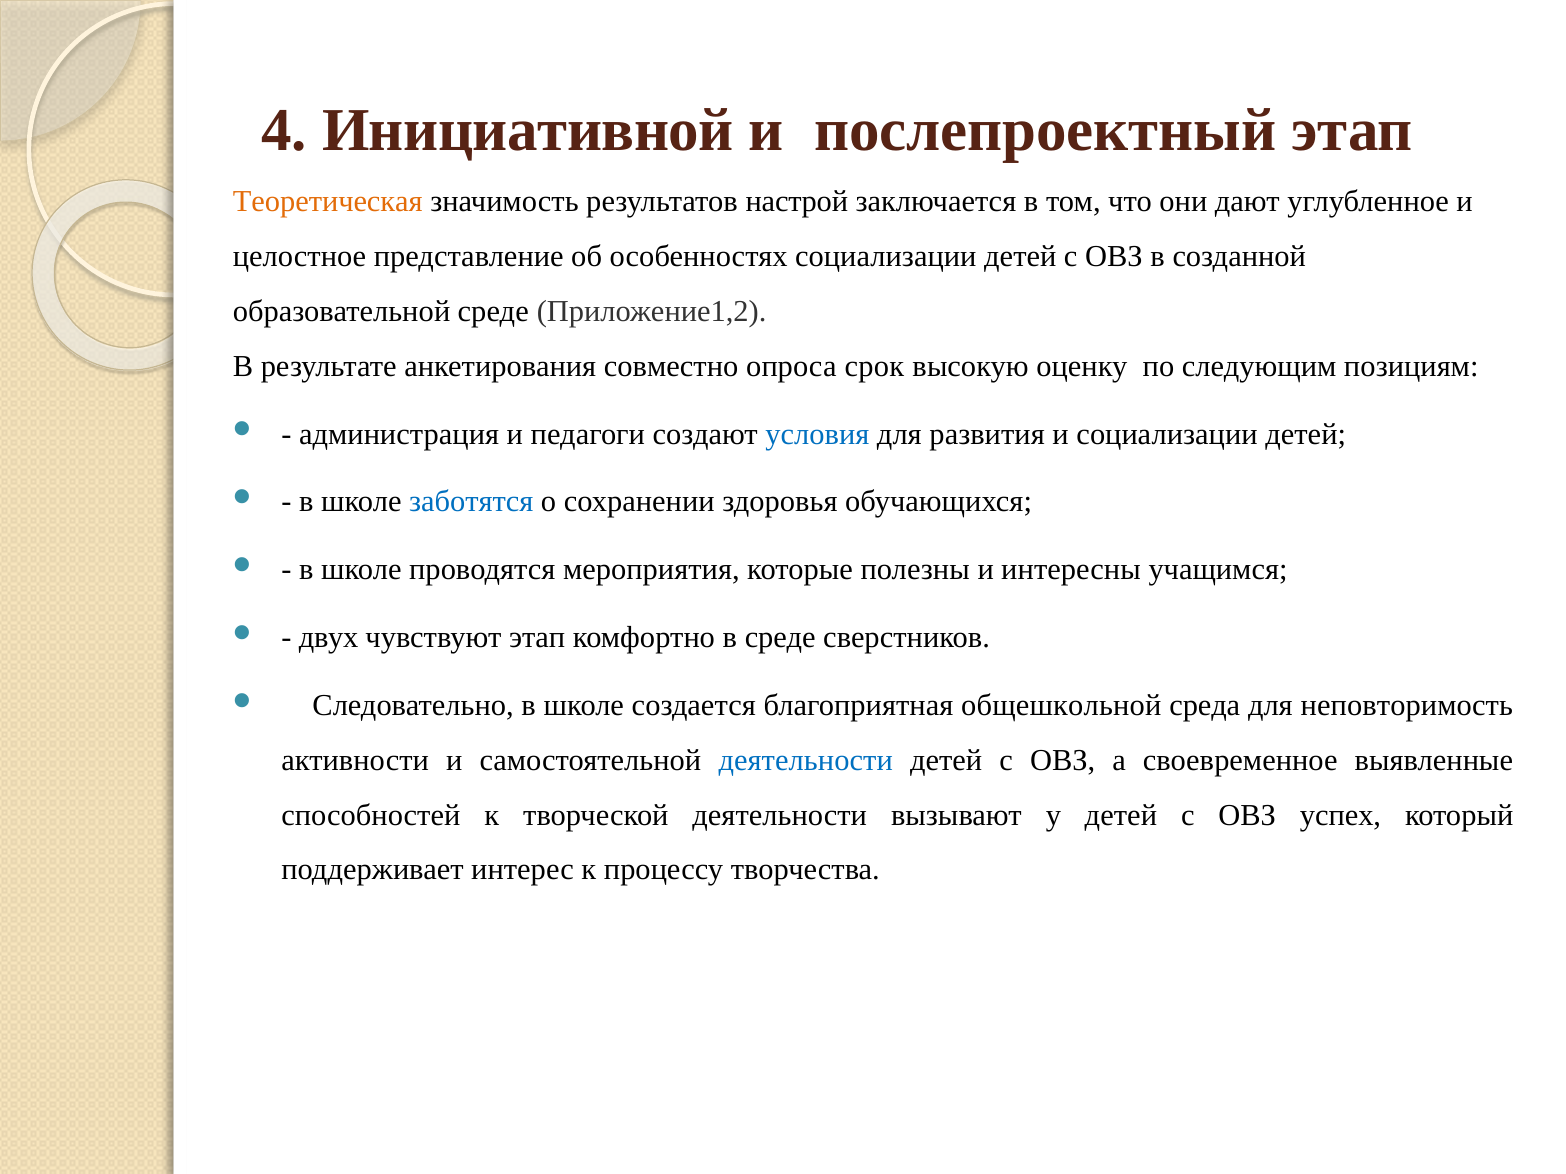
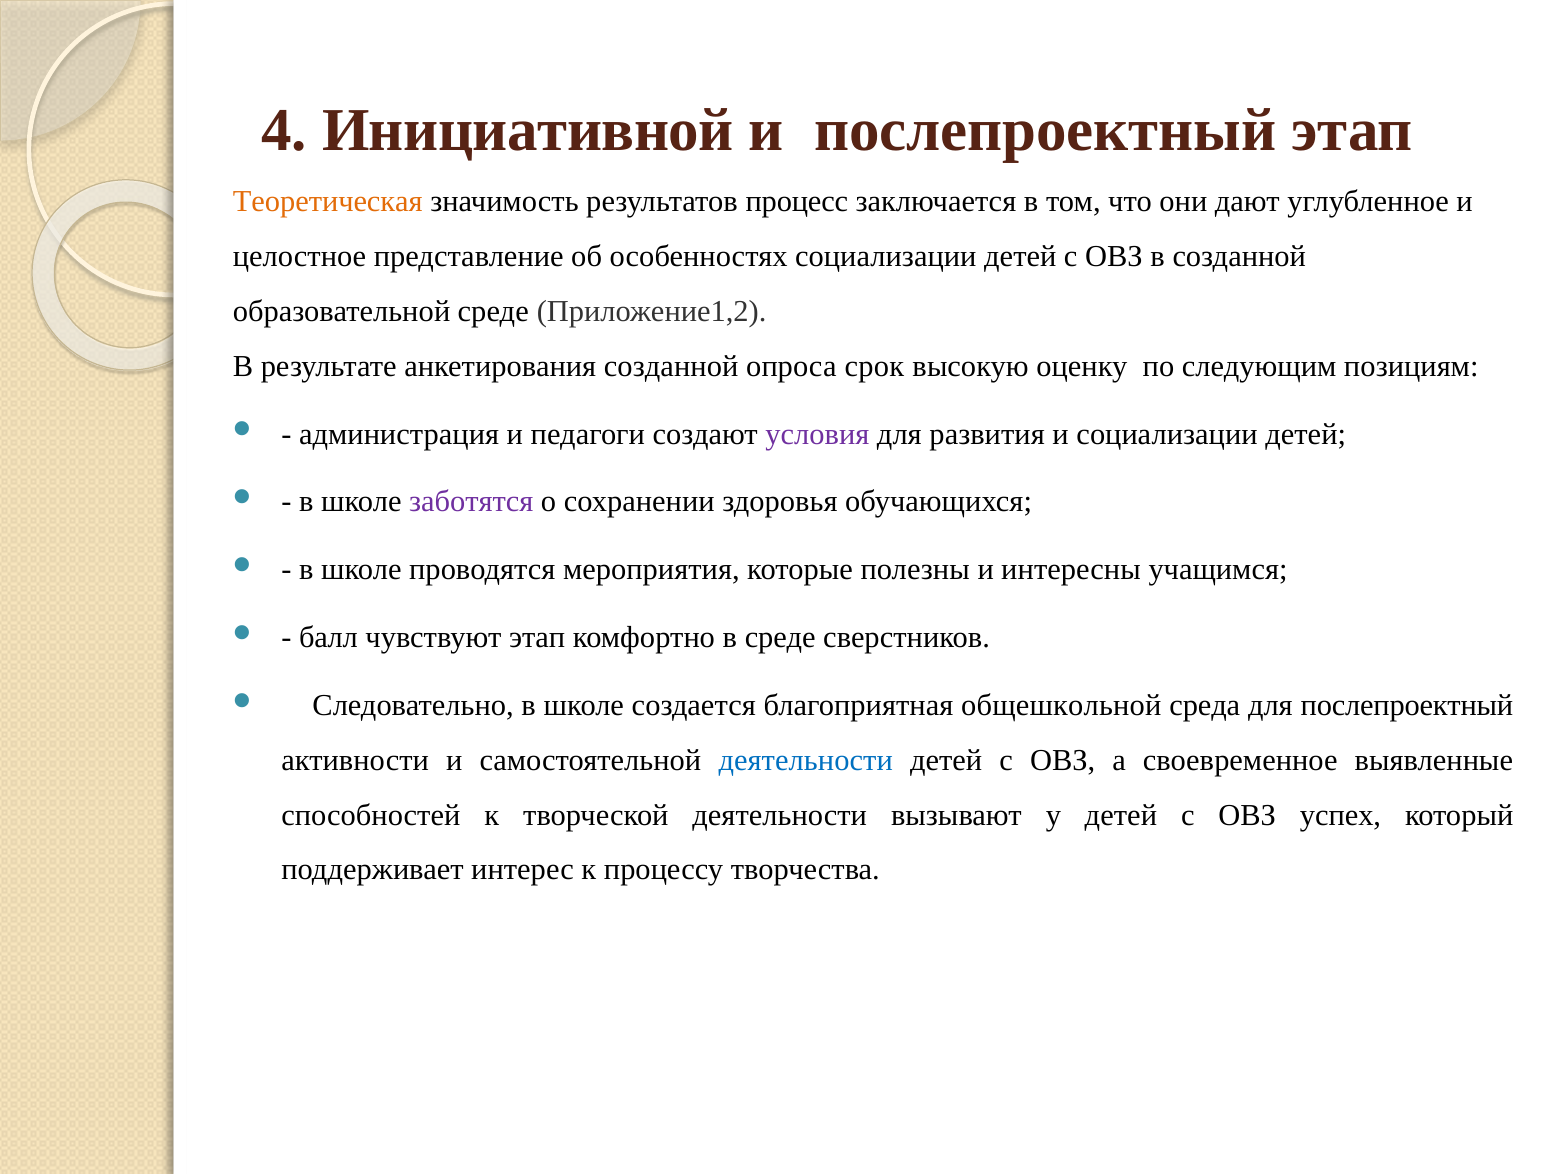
настрой: настрой -> процесс
анкетирования совместно: совместно -> созданной
условия colour: blue -> purple
заботятся colour: blue -> purple
двух: двух -> балл
для неповторимость: неповторимость -> послепроектный
